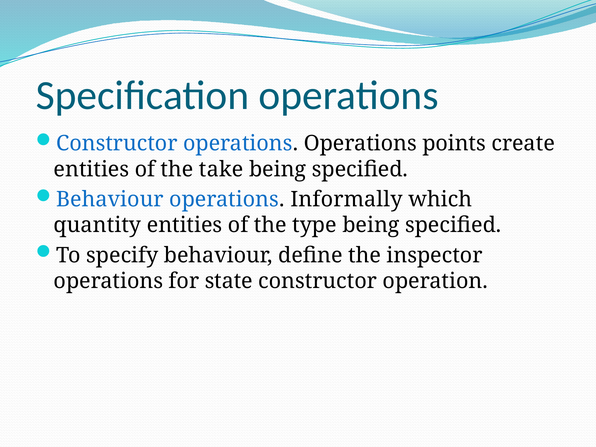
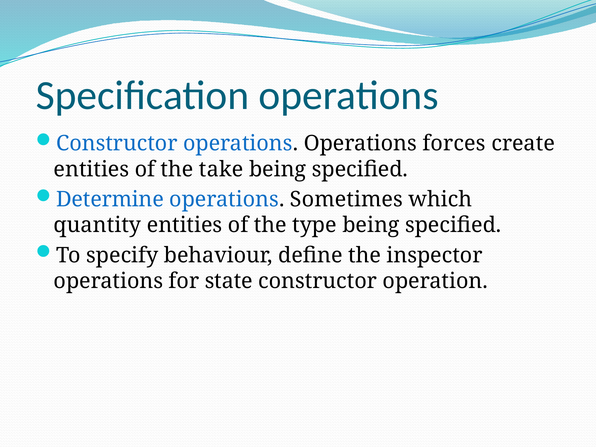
points: points -> forces
Behaviour at (110, 199): Behaviour -> Determine
Informally: Informally -> Sometimes
